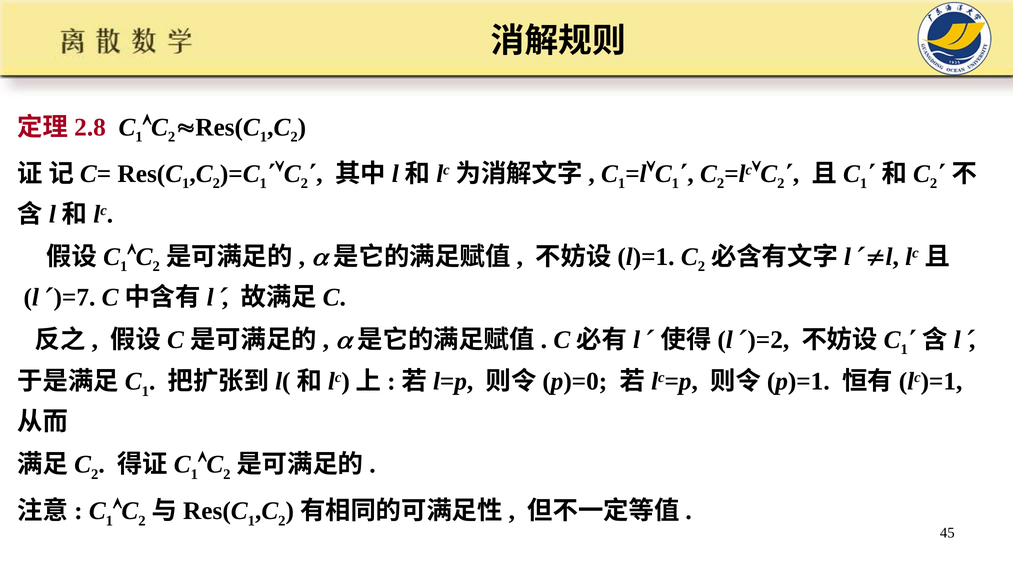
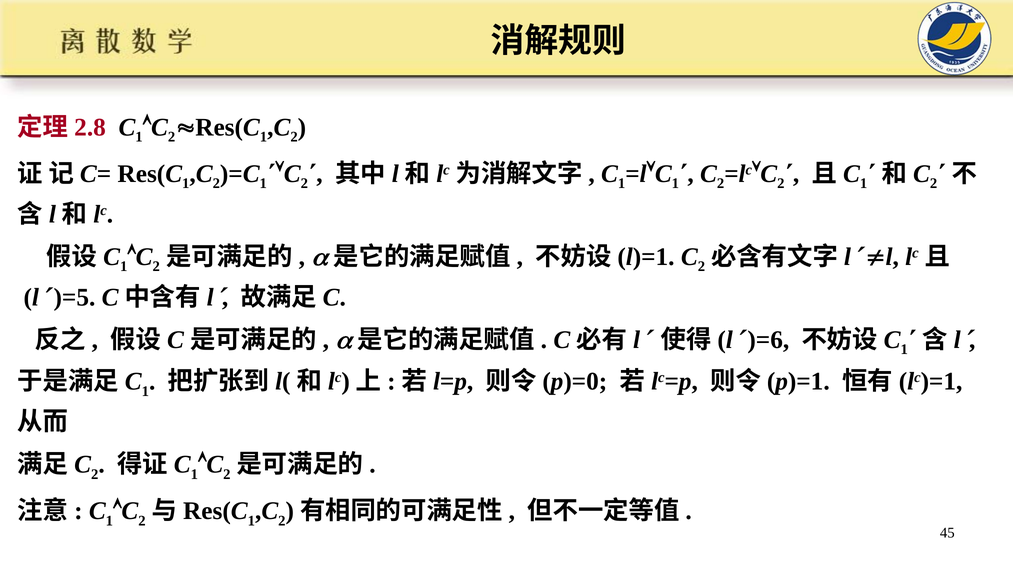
)=7: )=7 -> )=5
)=2: )=2 -> )=6
